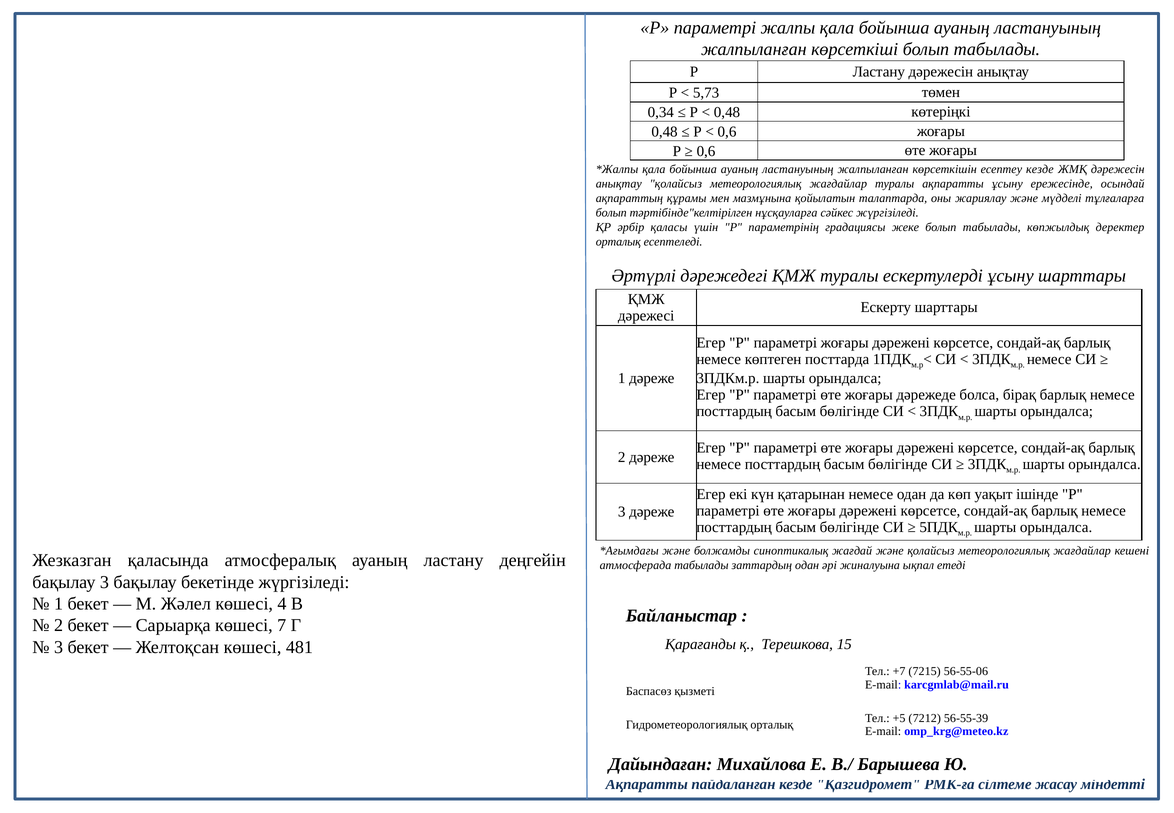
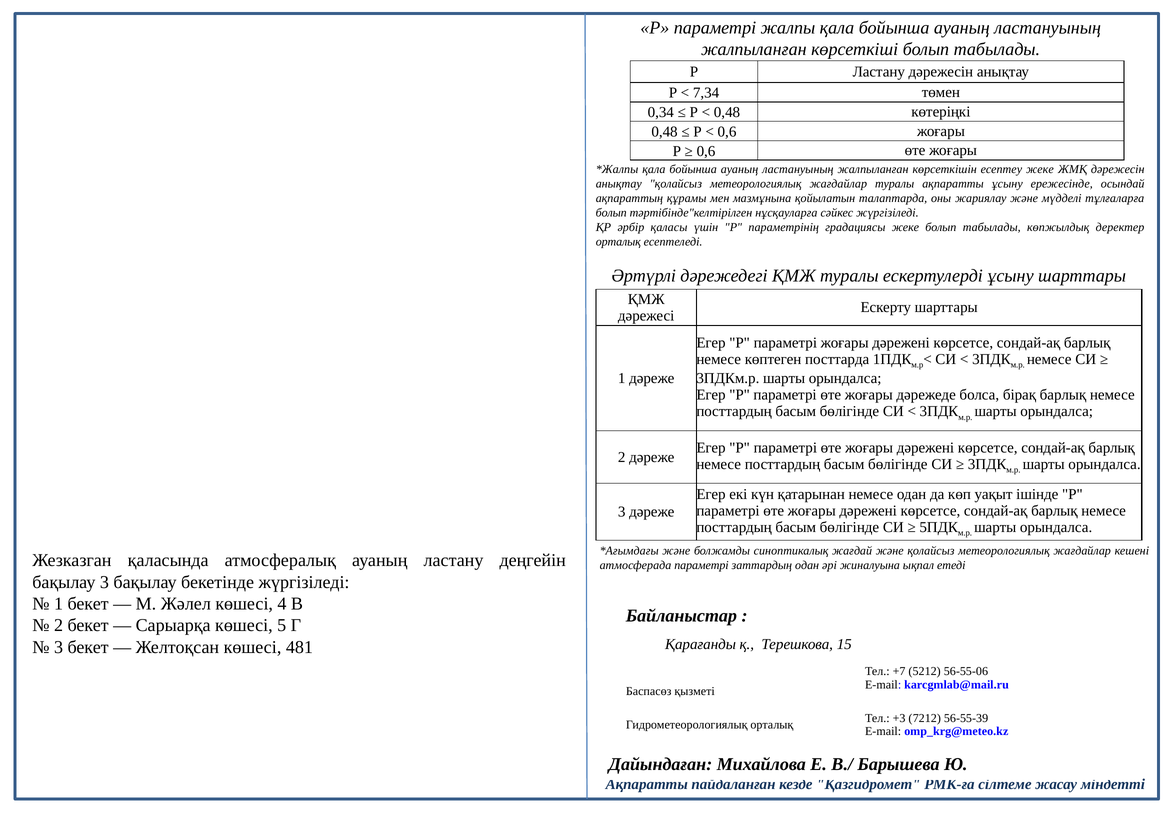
5,73: 5,73 -> 7,34
есептеу кезде: кезде -> жеке
атмосферада табылады: табылады -> параметрі
7: 7 -> 5
7215: 7215 -> 5212
+5: +5 -> +3
